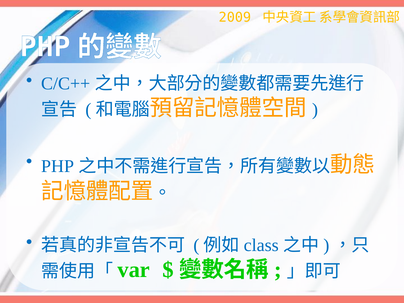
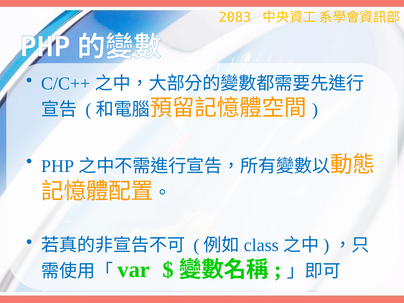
2009: 2009 -> 2083
